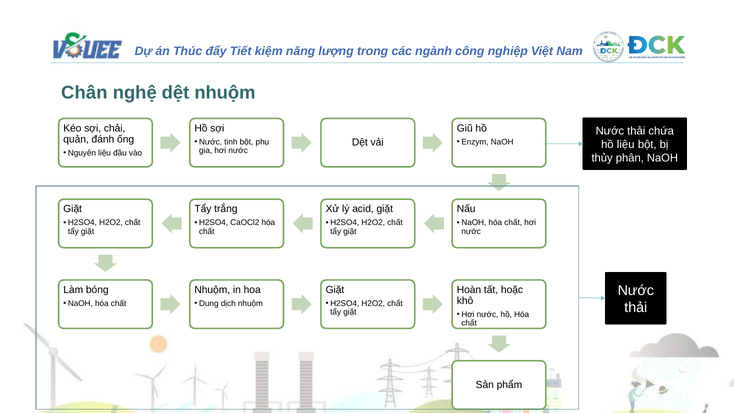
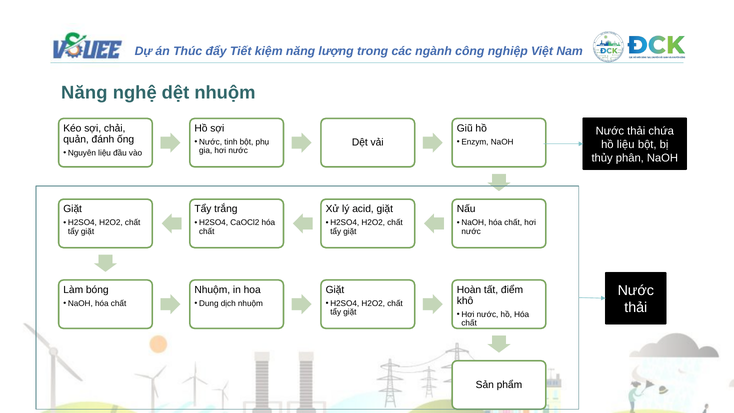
Chân at (84, 93): Chân -> Năng
hoặc: hoặc -> điểm
